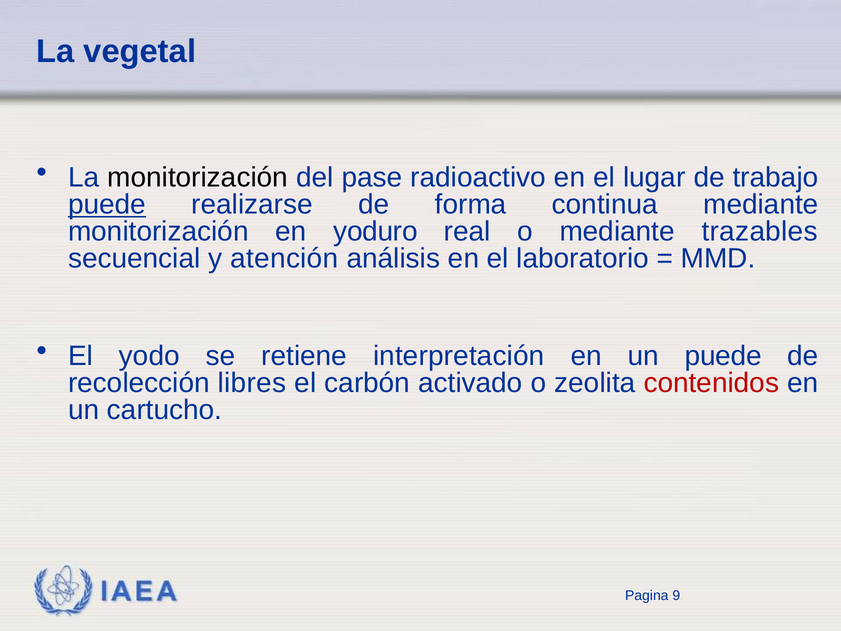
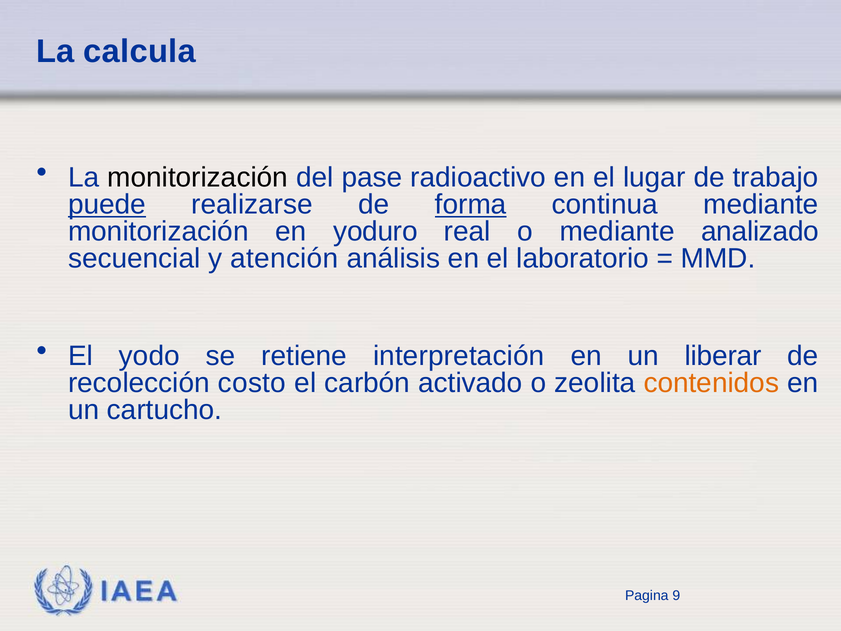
vegetal: vegetal -> calcula
forma underline: none -> present
trazables: trazables -> analizado
un puede: puede -> liberar
libres: libres -> costo
contenidos colour: red -> orange
